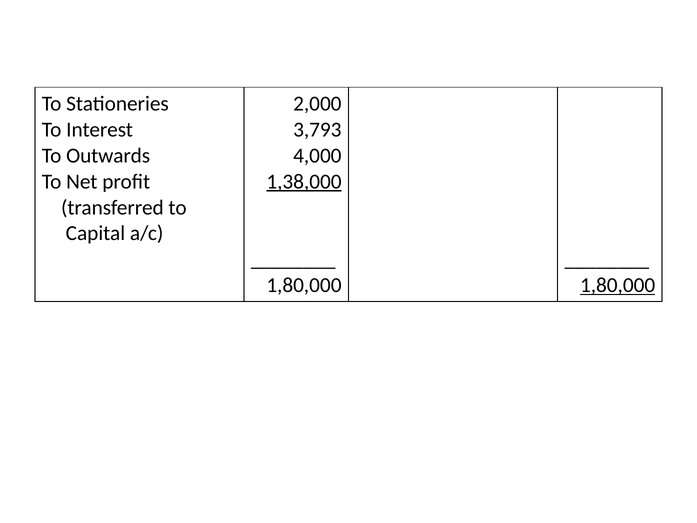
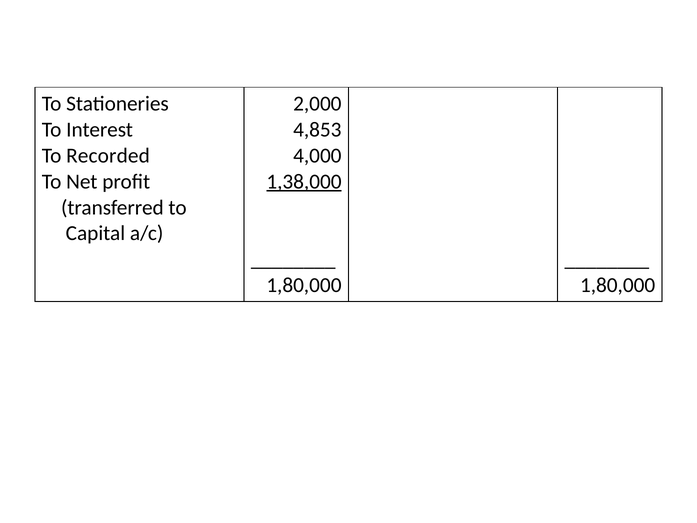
3,793: 3,793 -> 4,853
Outwards: Outwards -> Recorded
1,80,000 at (618, 285) underline: present -> none
